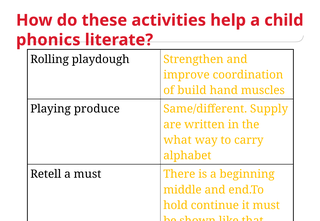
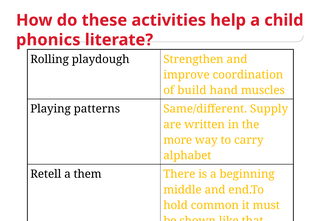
Playing produce: produce -> patterns
what: what -> more
a must: must -> them
continue: continue -> common
